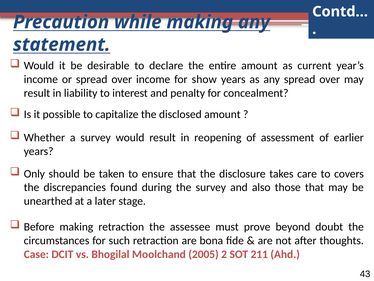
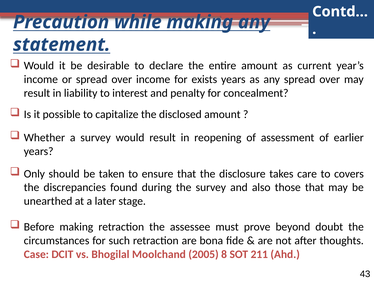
show: show -> exists
2: 2 -> 8
